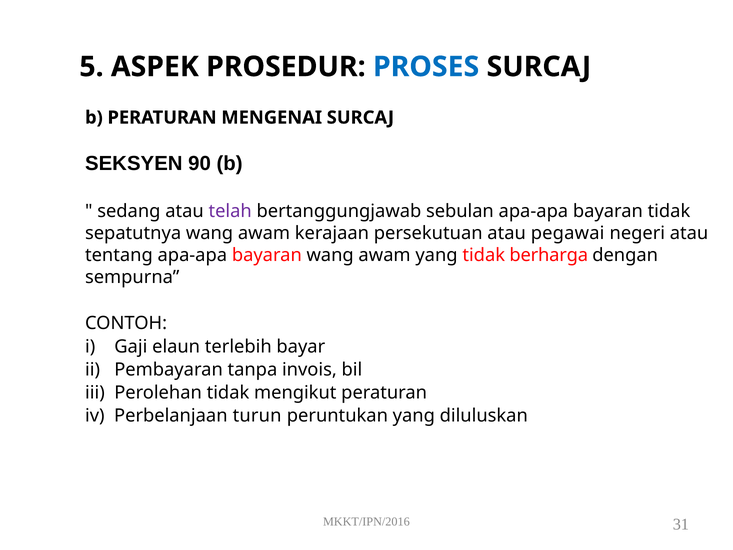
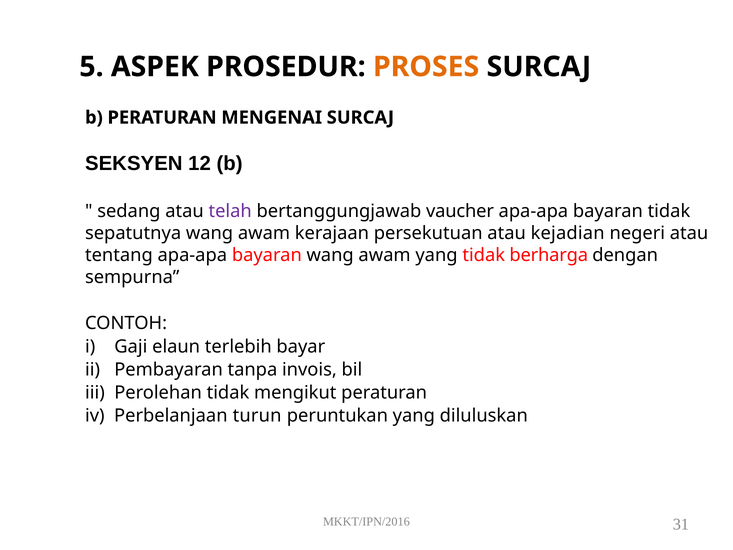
PROSES colour: blue -> orange
90: 90 -> 12
sebulan: sebulan -> vaucher
pegawai: pegawai -> kejadian
